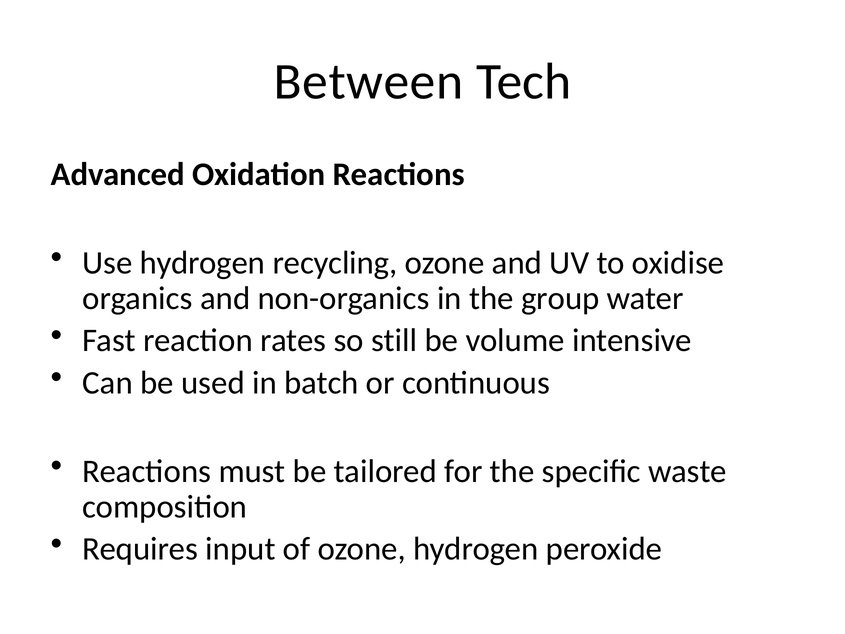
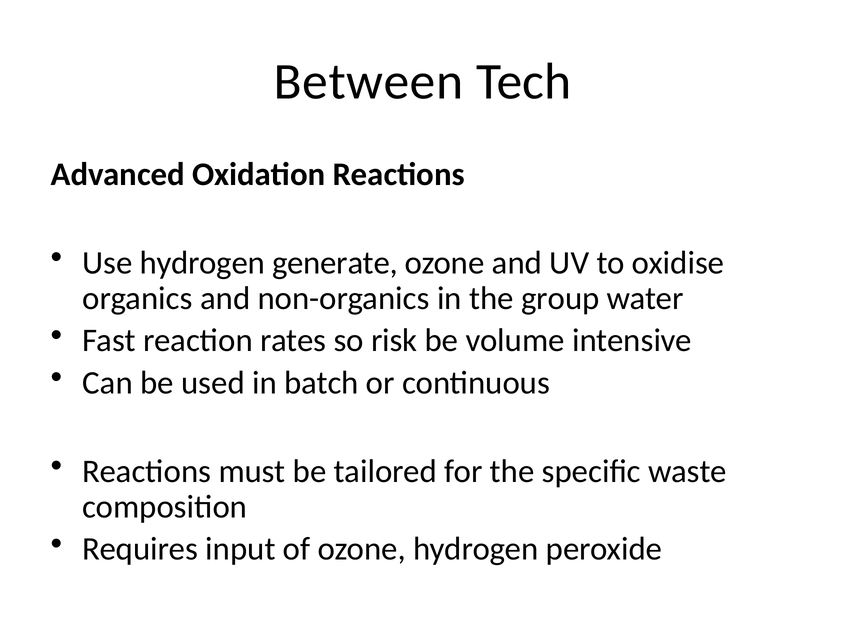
recycling: recycling -> generate
still: still -> risk
